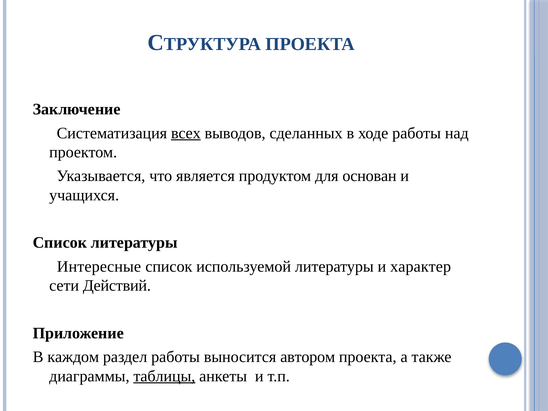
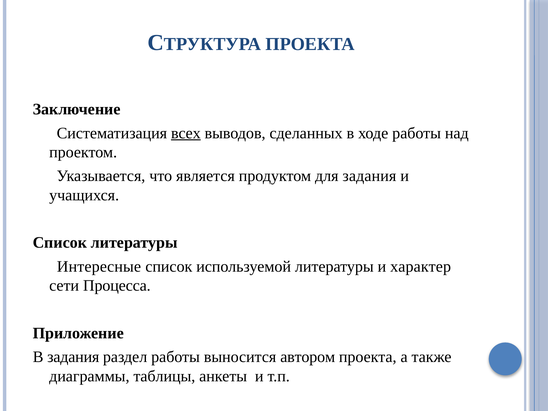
для основан: основан -> задания
Действий: Действий -> Процесса
В каждом: каждом -> задания
таблицы underline: present -> none
